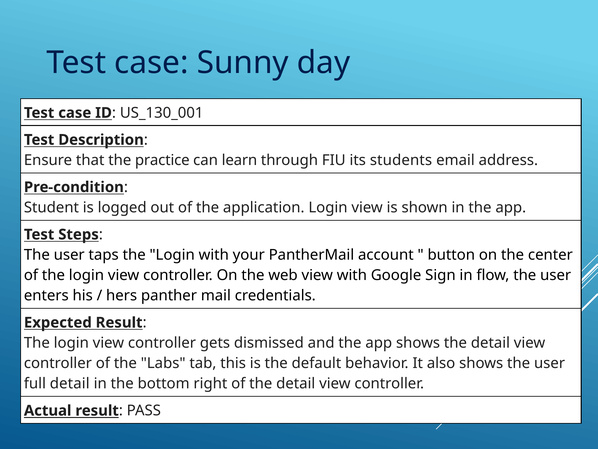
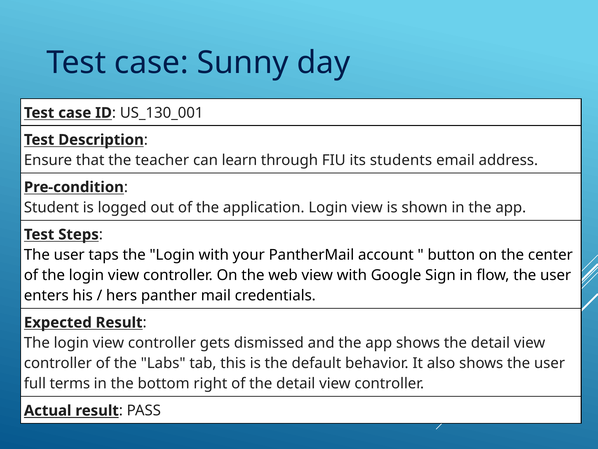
practice: practice -> teacher
full detail: detail -> terms
